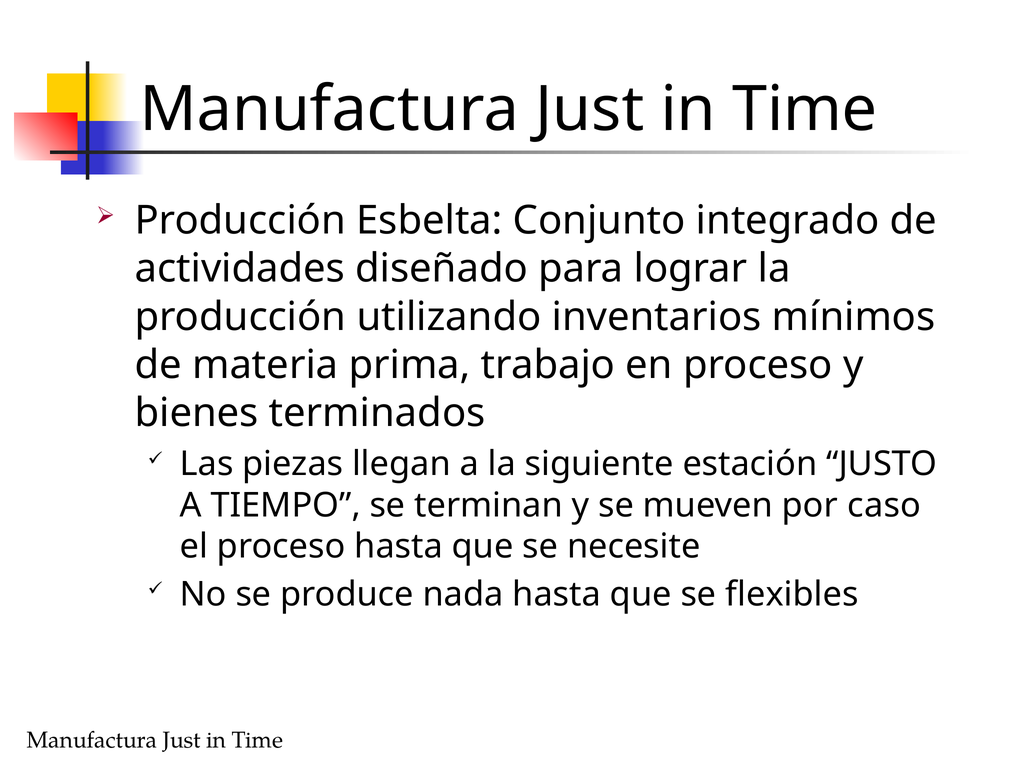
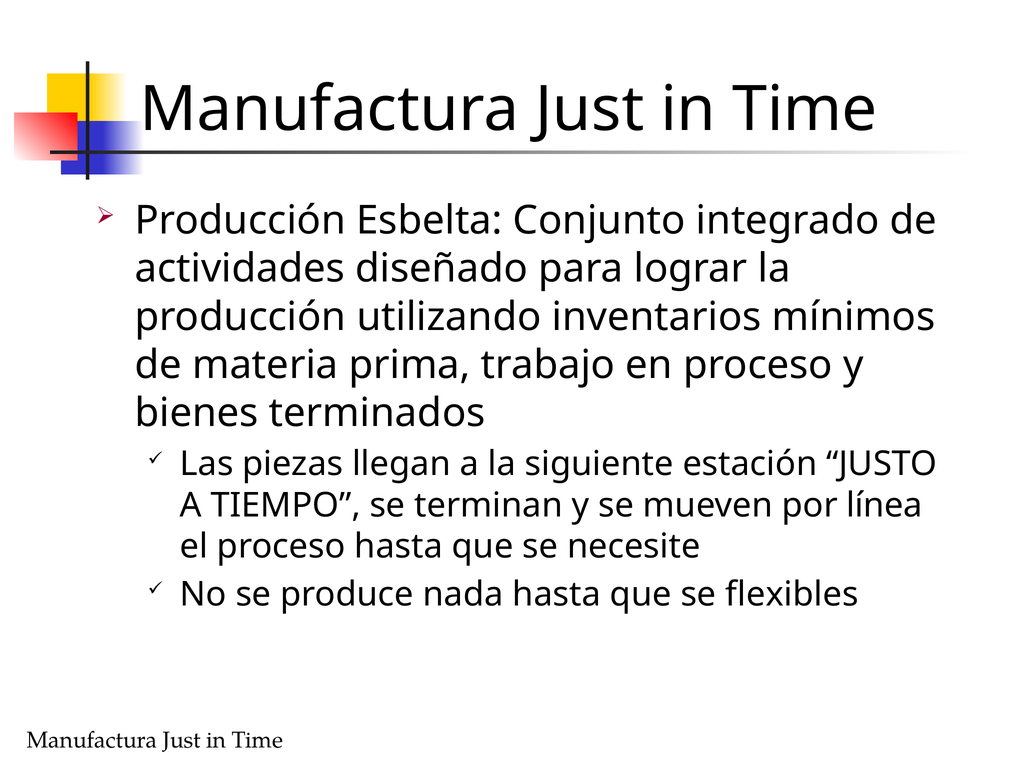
caso: caso -> línea
